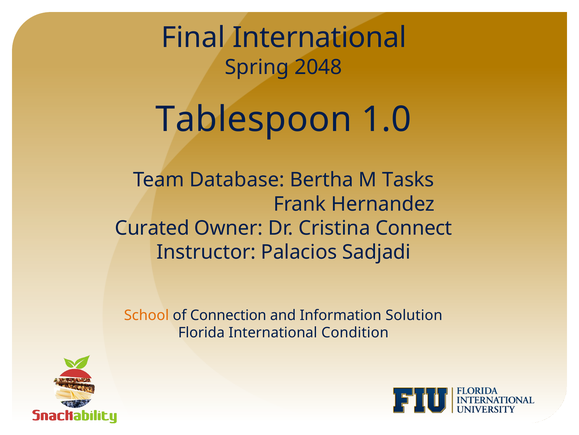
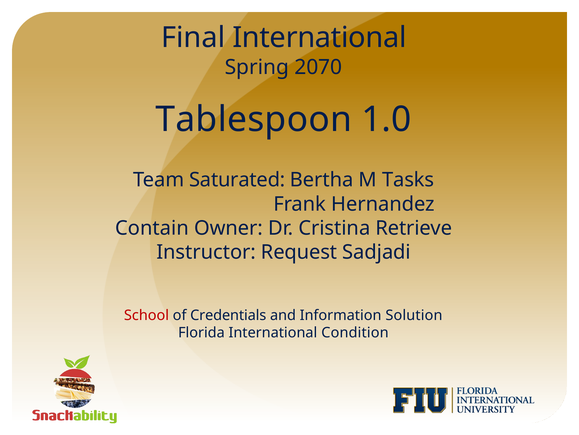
2048: 2048 -> 2070
Database: Database -> Saturated
Curated: Curated -> Contain
Connect: Connect -> Retrieve
Palacios: Palacios -> Request
School colour: orange -> red
Connection: Connection -> Credentials
